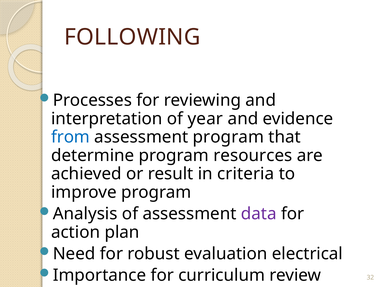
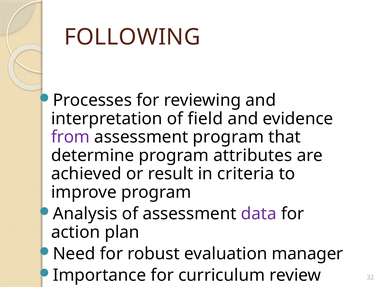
year: year -> field
from colour: blue -> purple
resources: resources -> attributes
electrical: electrical -> manager
